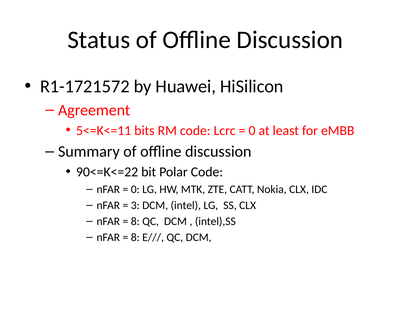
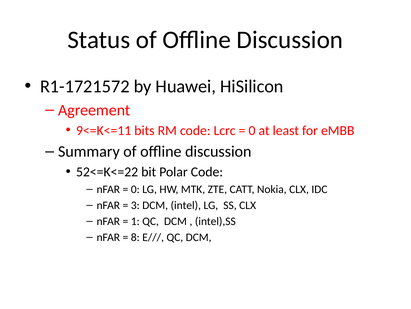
5<=K<=11: 5<=K<=11 -> 9<=K<=11
90<=K<=22: 90<=K<=22 -> 52<=K<=22
8 at (135, 221): 8 -> 1
